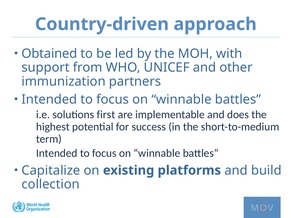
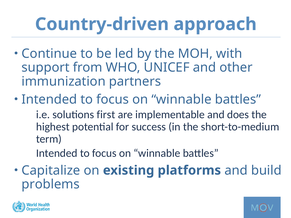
Obtained: Obtained -> Continue
collection: collection -> problems
